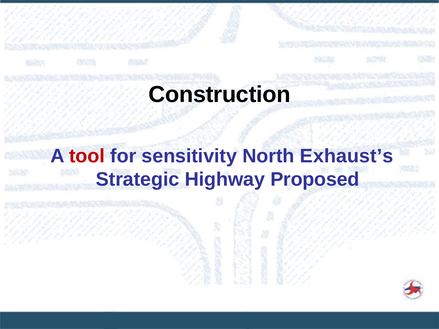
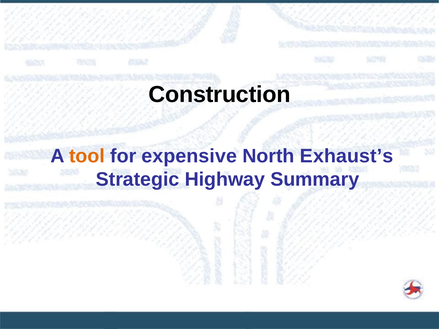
tool colour: red -> orange
sensitivity: sensitivity -> expensive
Proposed: Proposed -> Summary
